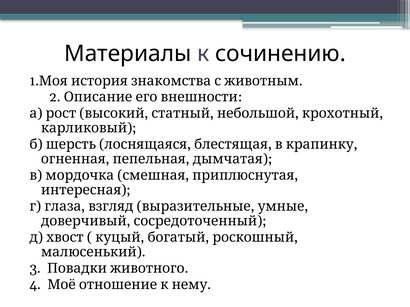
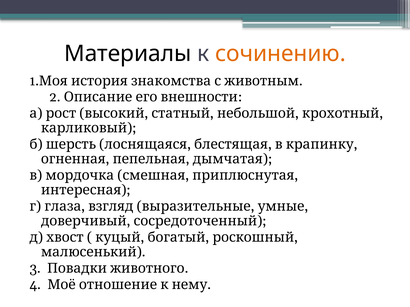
сочинению colour: black -> orange
